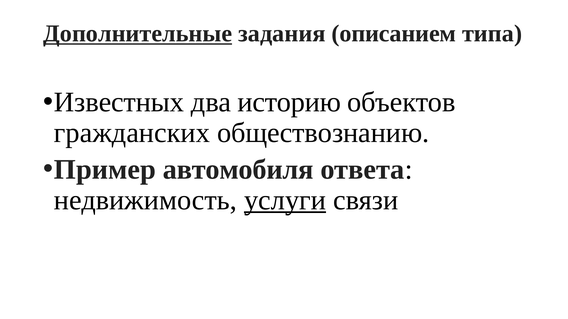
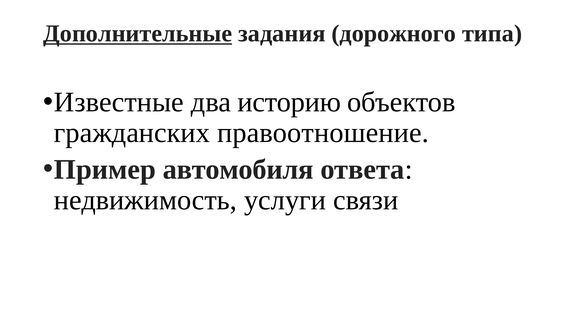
описанием: описанием -> дорожного
Известных: Известных -> Известные
обществознанию: обществознанию -> правоотношение
услуги underline: present -> none
